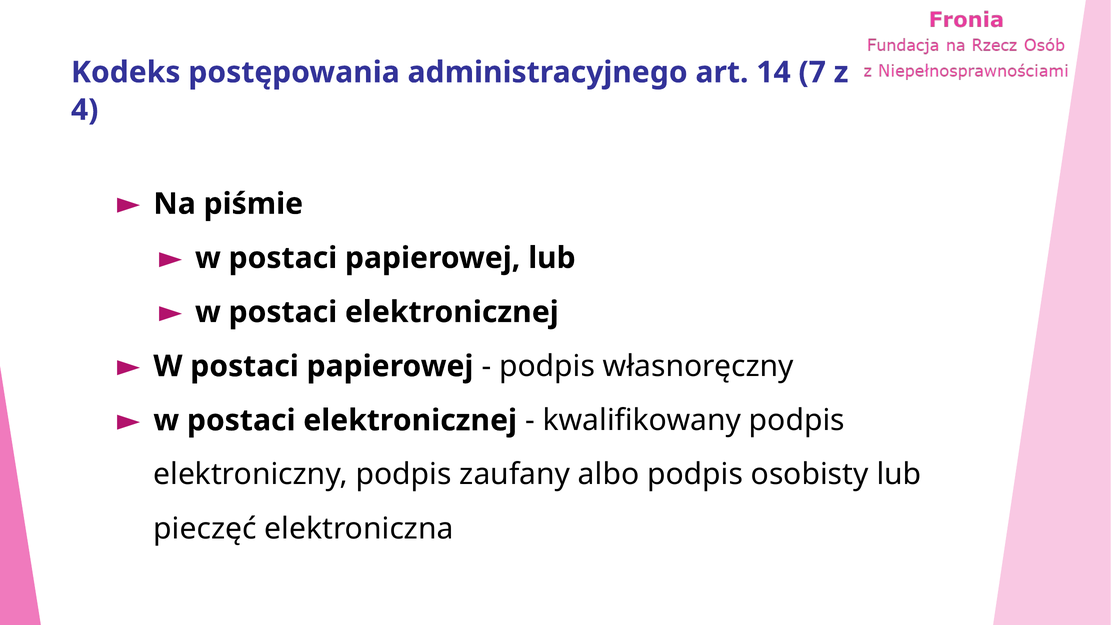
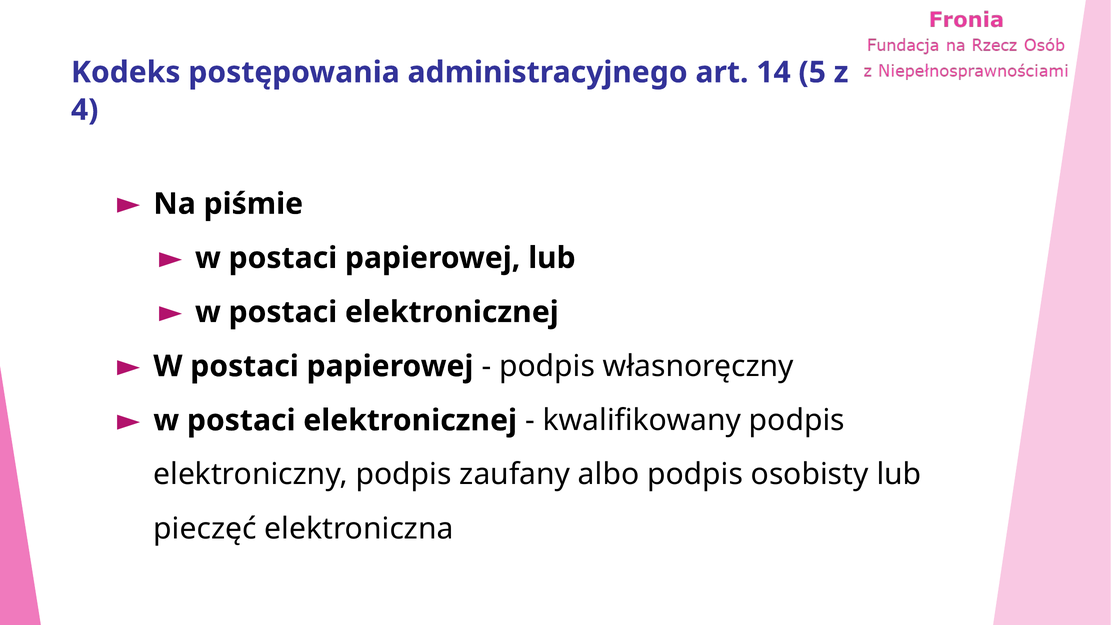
7: 7 -> 5
